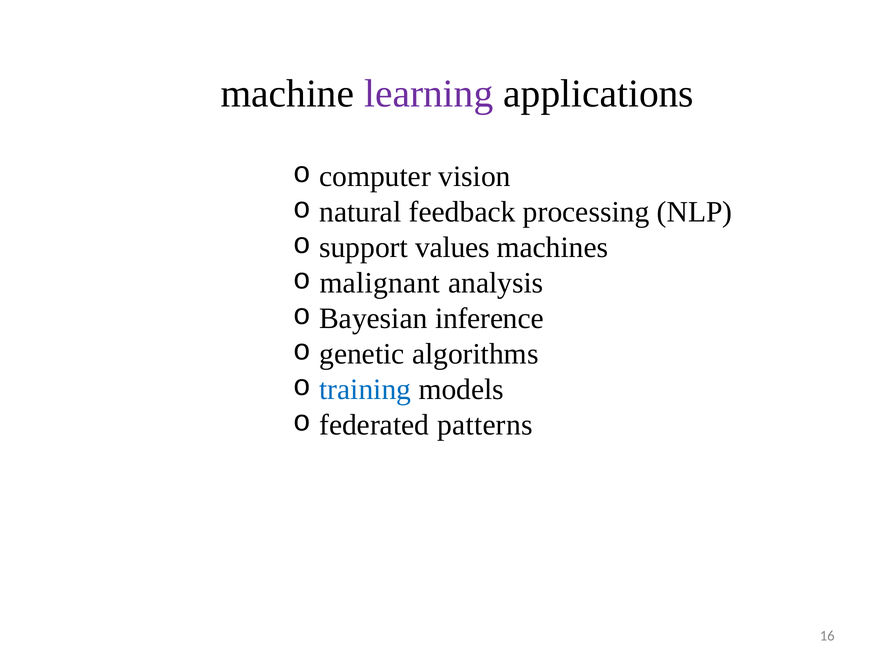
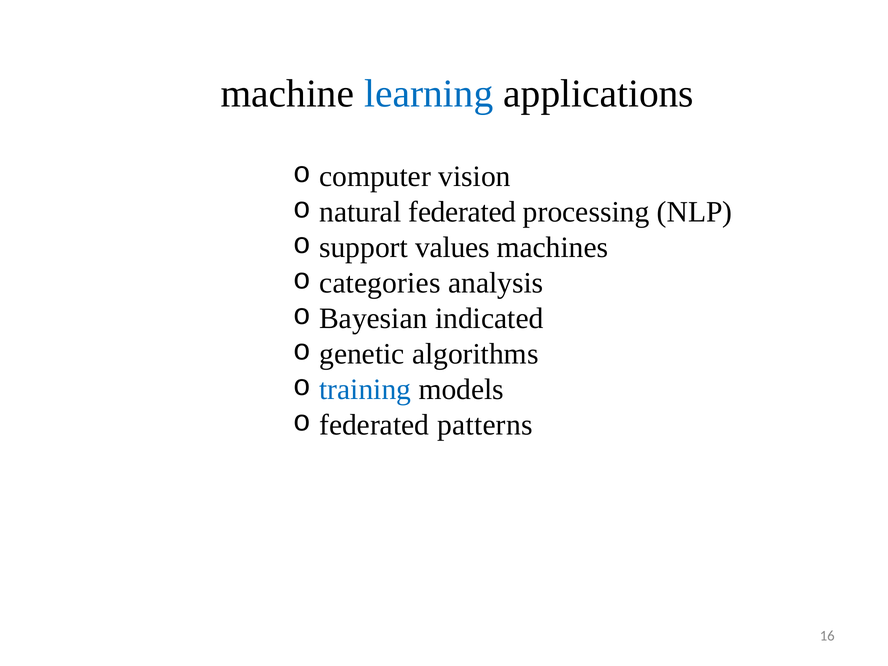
learning colour: purple -> blue
natural feedback: feedback -> federated
malignant: malignant -> categories
inference: inference -> indicated
